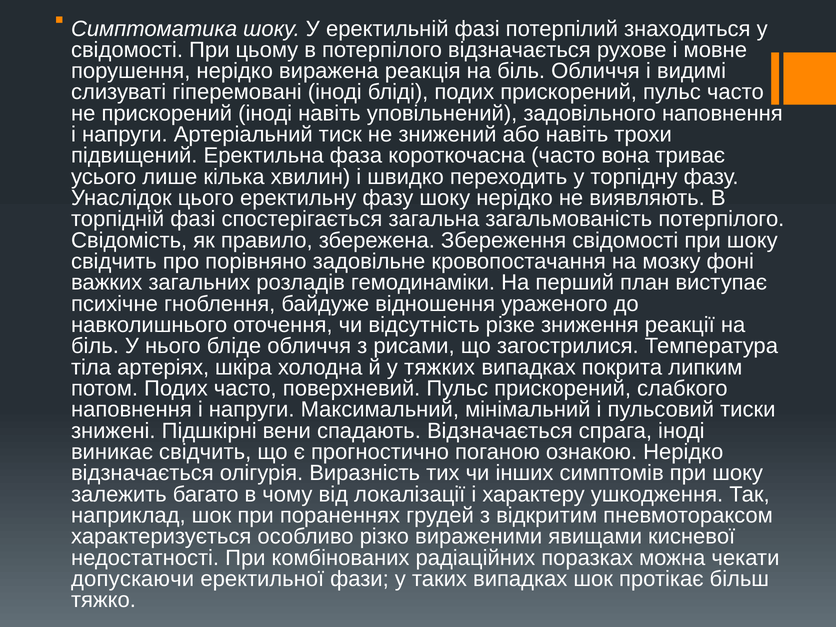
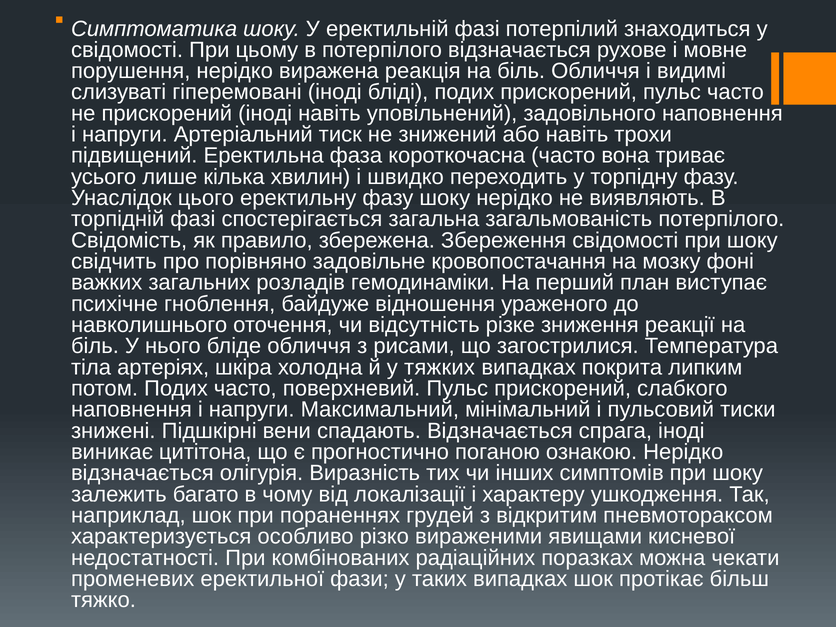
виникає свідчить: свідчить -> цитітона
допускаючи: допускаючи -> променевих
